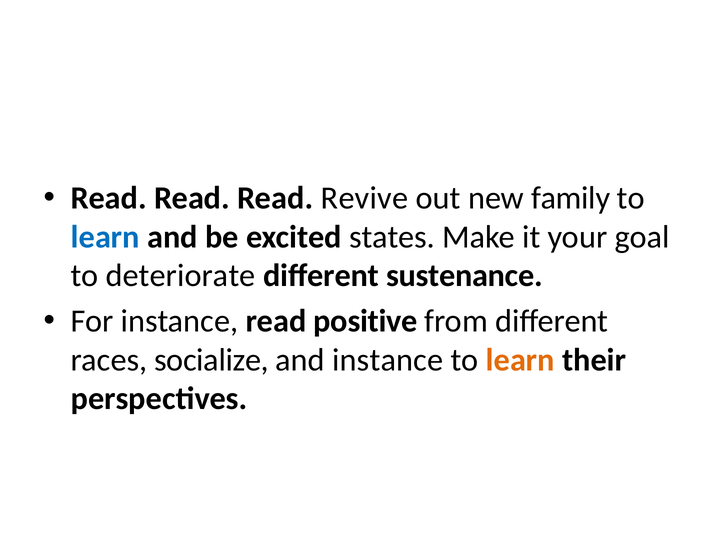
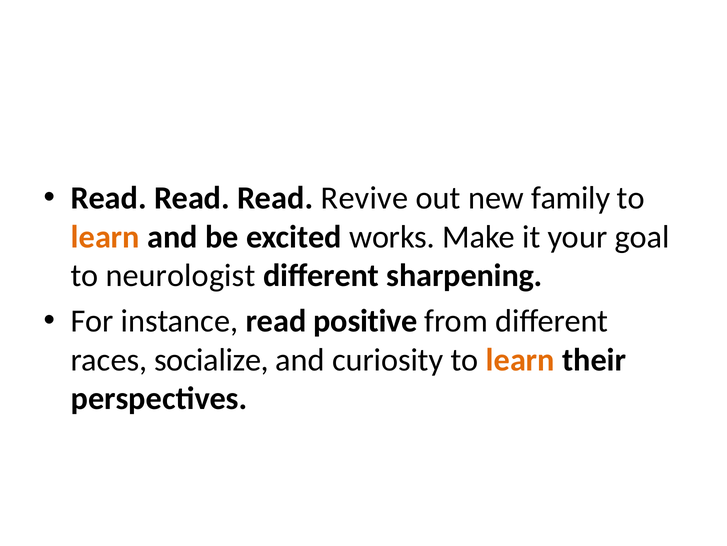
learn at (105, 237) colour: blue -> orange
states: states -> works
deteriorate: deteriorate -> neurologist
sustenance: sustenance -> sharpening
and instance: instance -> curiosity
